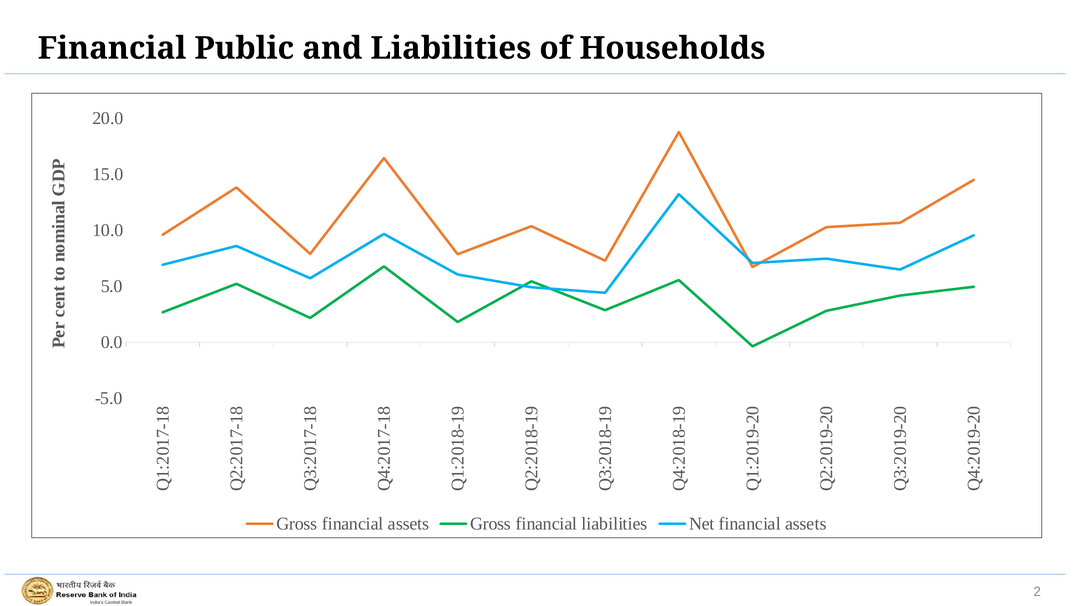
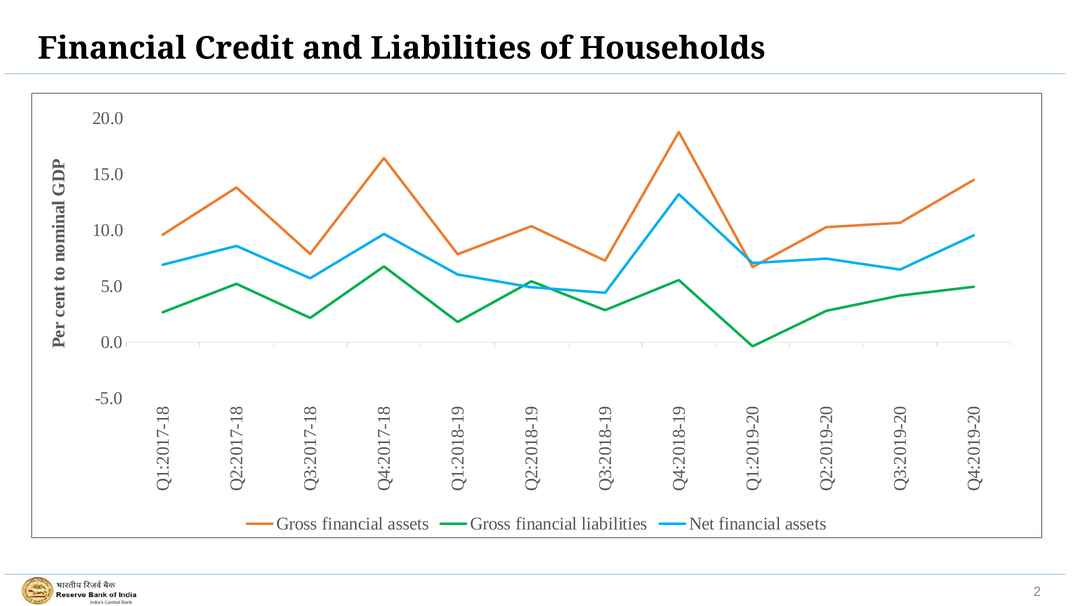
Public: Public -> Credit
